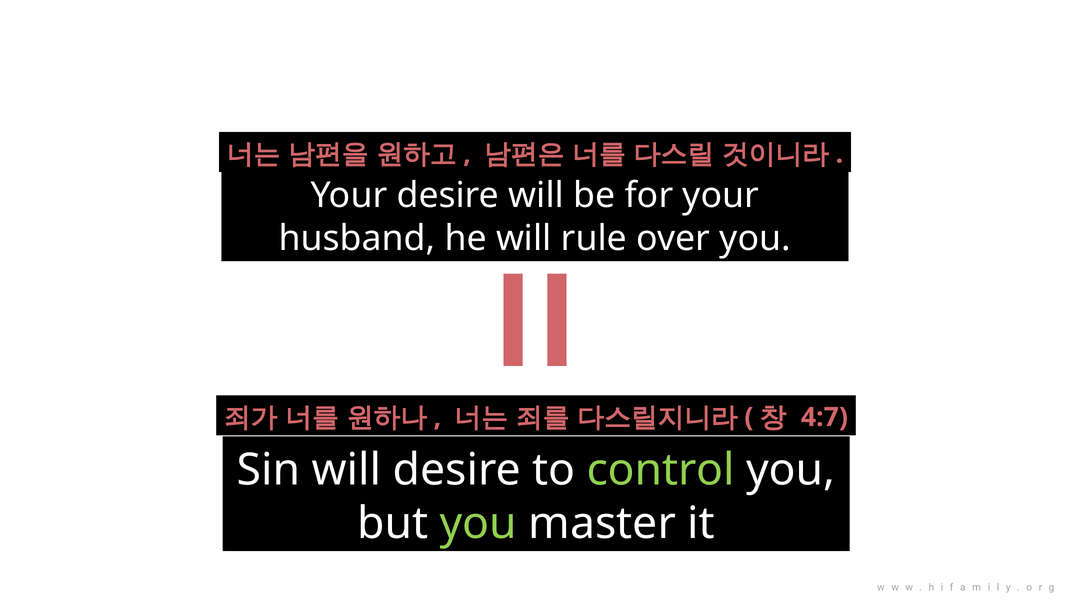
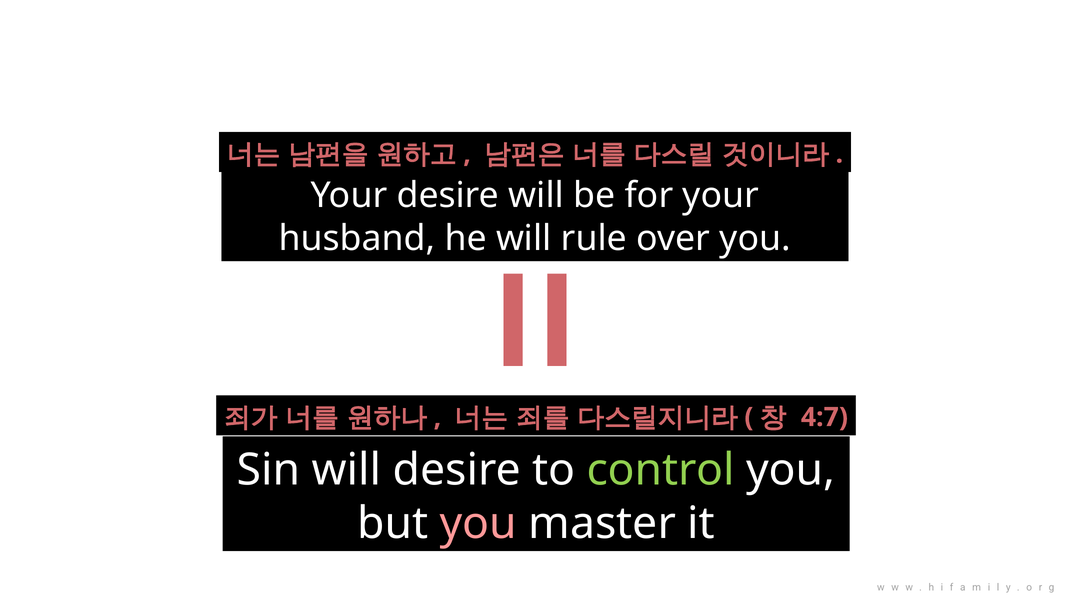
you at (478, 523) colour: light green -> pink
